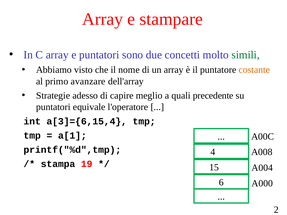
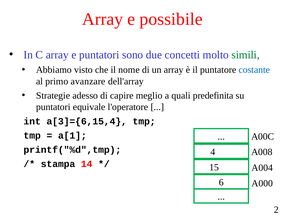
stampare: stampare -> possibile
costante colour: orange -> blue
precedente: precedente -> predefinita
19: 19 -> 14
